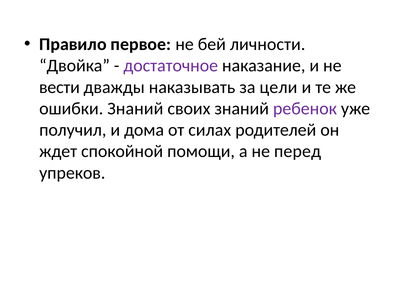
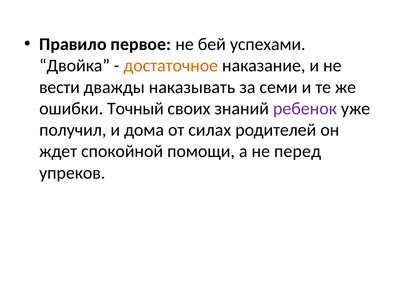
личности: личности -> успехами
достаточное colour: purple -> orange
цели: цели -> семи
ошибки Знаний: Знаний -> Точный
